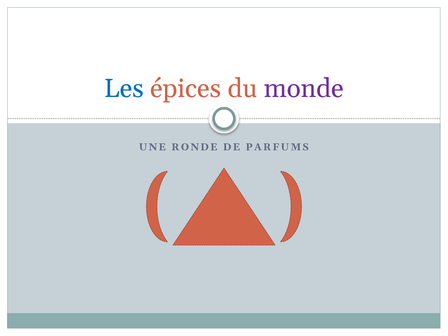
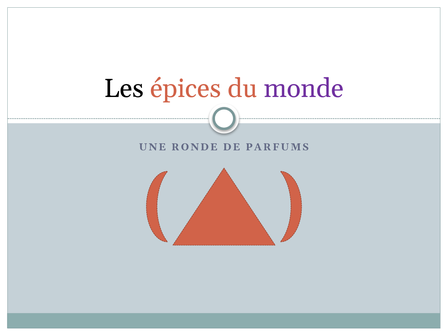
Les colour: blue -> black
